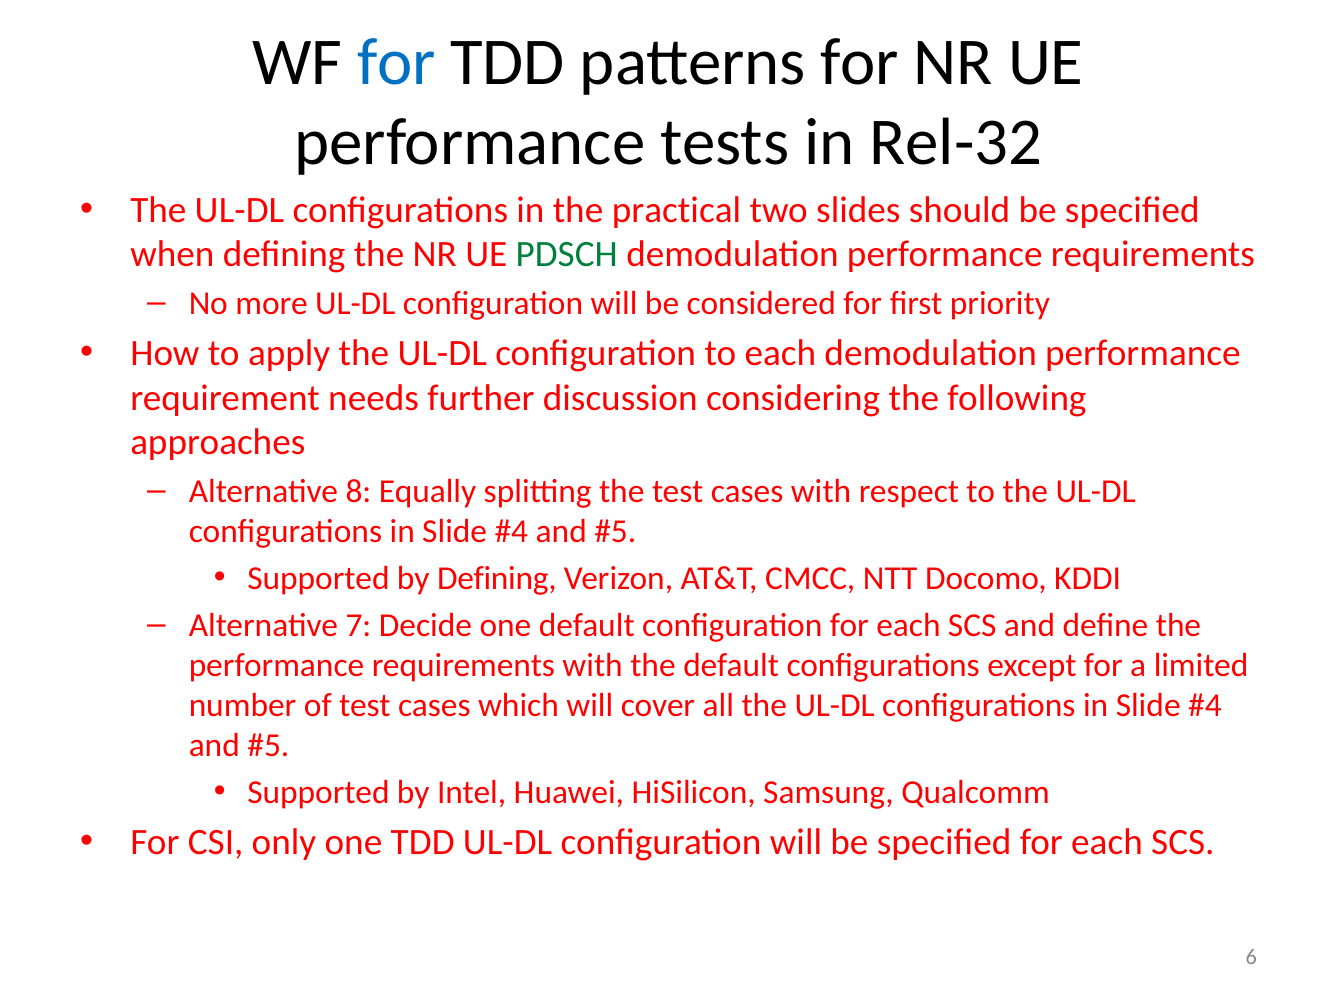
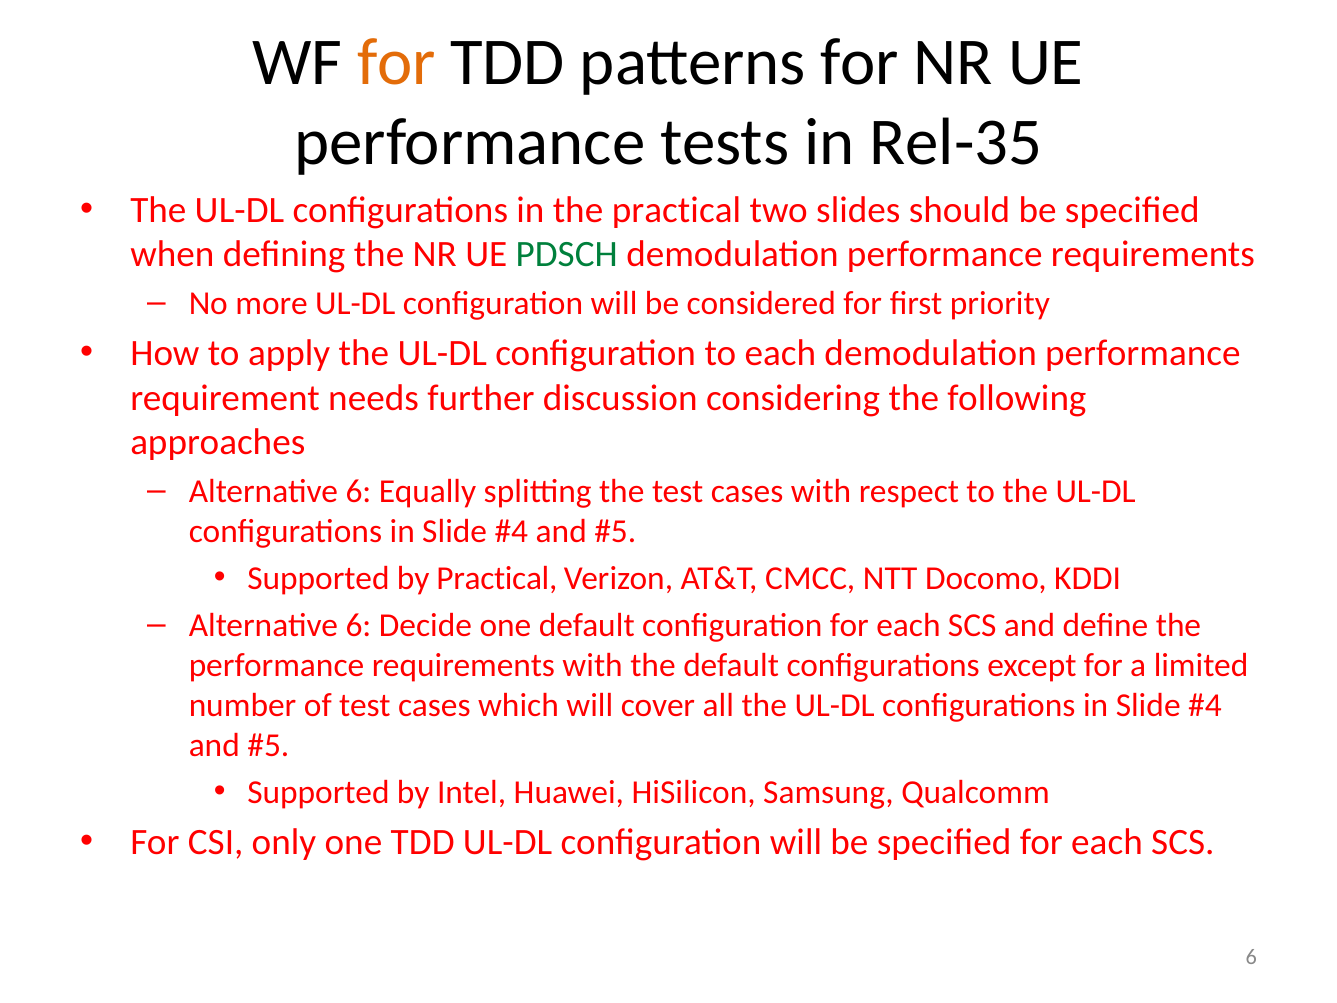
for at (397, 63) colour: blue -> orange
Rel-32: Rel-32 -> Rel-35
8 at (358, 491): 8 -> 6
by Defining: Defining -> Practical
7 at (358, 625): 7 -> 6
